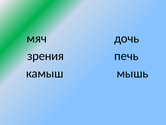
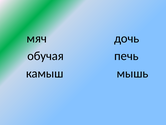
зрения: зрения -> обучая
